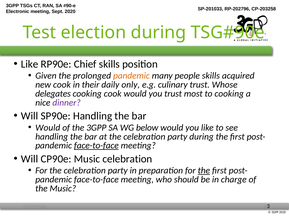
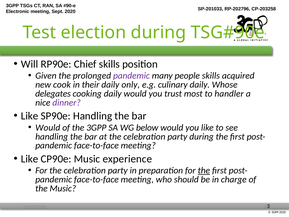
Like at (30, 64): Like -> Will
pandemic at (131, 76) colour: orange -> purple
culinary trust: trust -> daily
cooking cook: cook -> daily
to cooking: cooking -> handler
Will at (30, 116): Will -> Like
face-to-face at (96, 145) underline: present -> none
Will at (30, 159): Will -> Like
Music celebration: celebration -> experience
